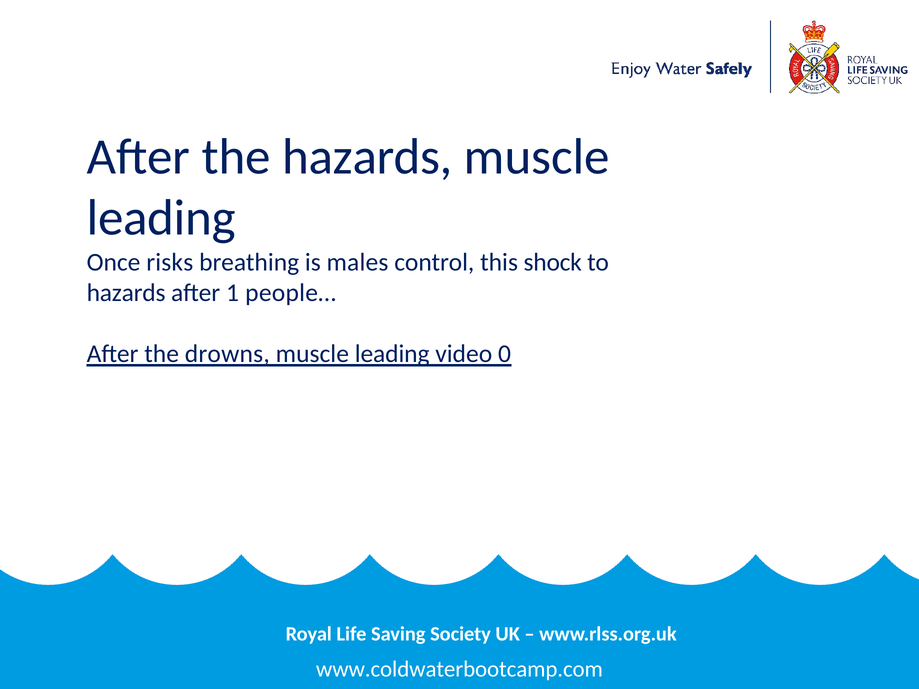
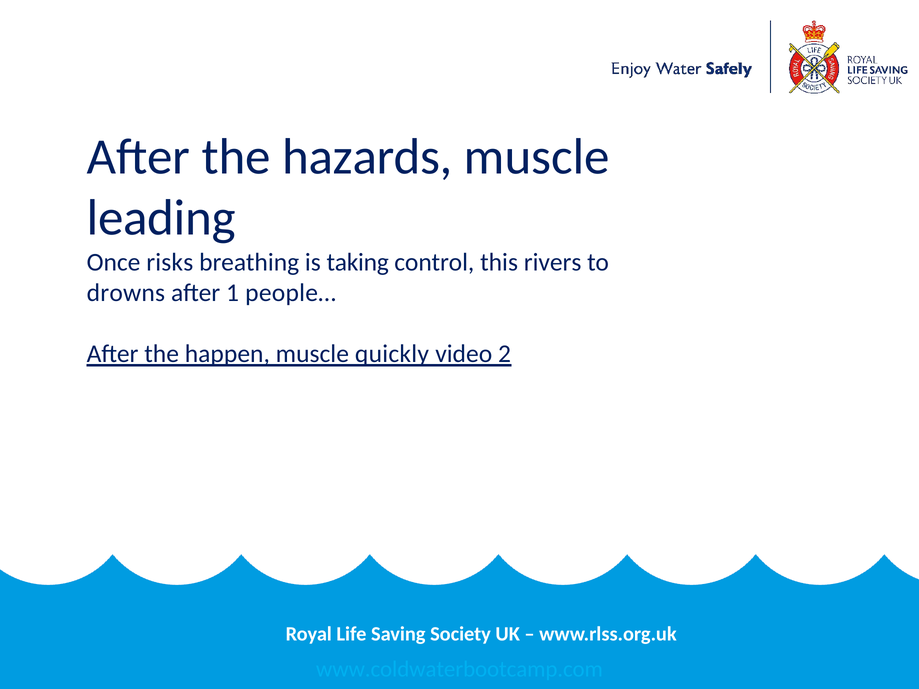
males: males -> taking
shock: shock -> rivers
hazards at (126, 293): hazards -> drowns
drowns: drowns -> happen
leading at (392, 354): leading -> quickly
0: 0 -> 2
www.coldwaterbootcamp.com colour: white -> light blue
